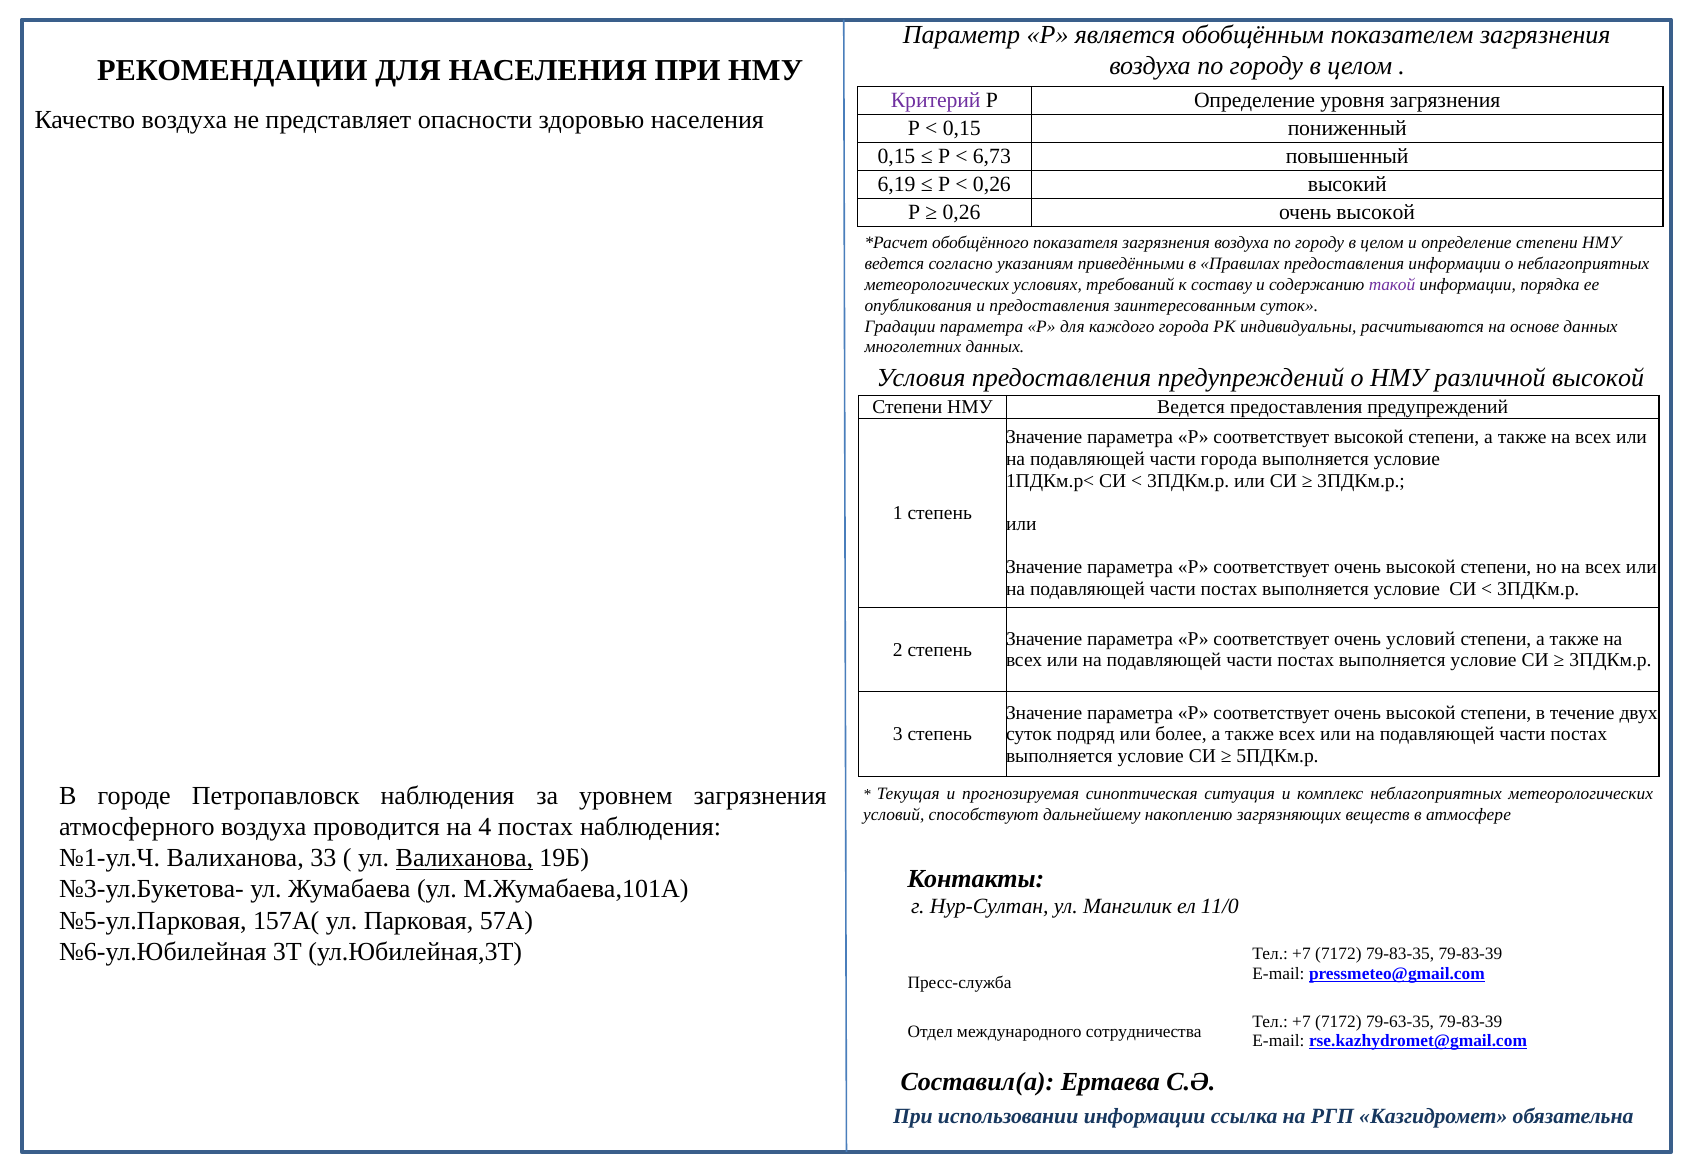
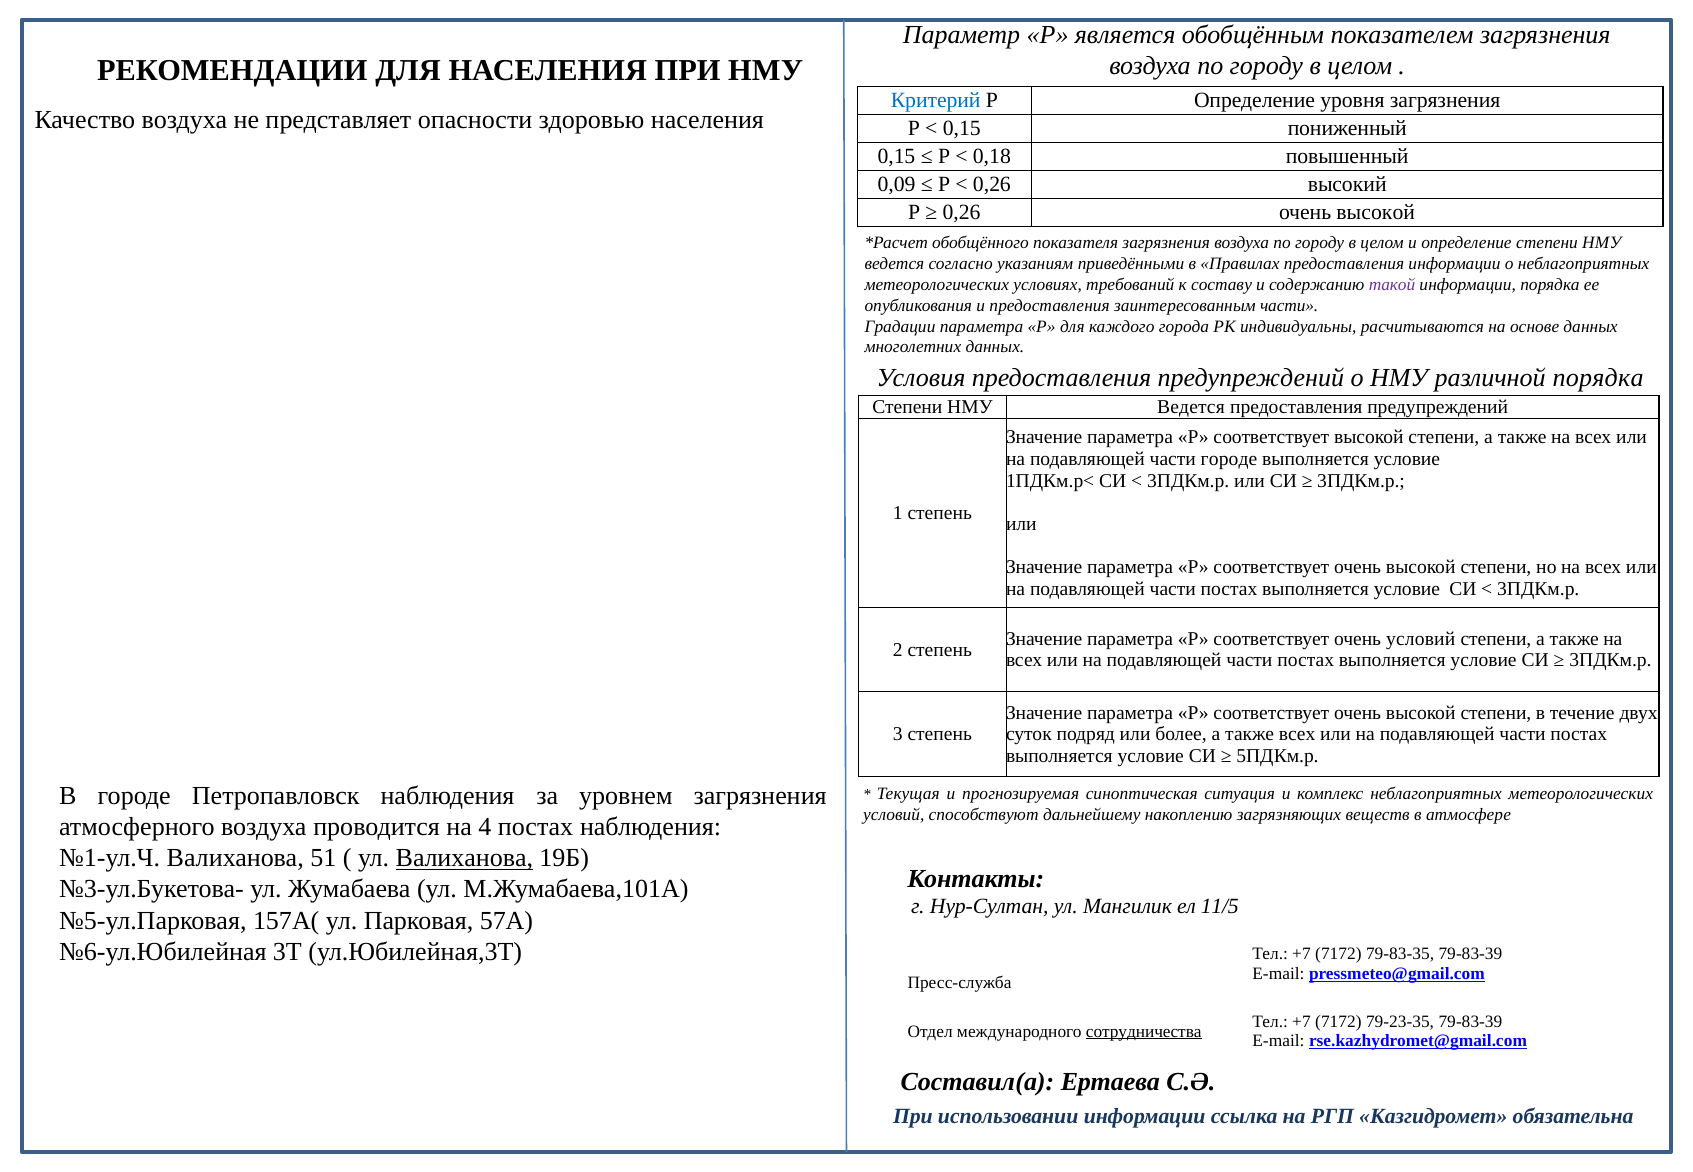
Критерий colour: purple -> blue
6,73: 6,73 -> 0,18
6,19: 6,19 -> 0,09
заинтересованным суток: суток -> части
различной высокой: высокой -> порядка
части города: города -> городе
33: 33 -> 51
11/0: 11/0 -> 11/5
79-63-35: 79-63-35 -> 79-23-35
сотрудничества underline: none -> present
